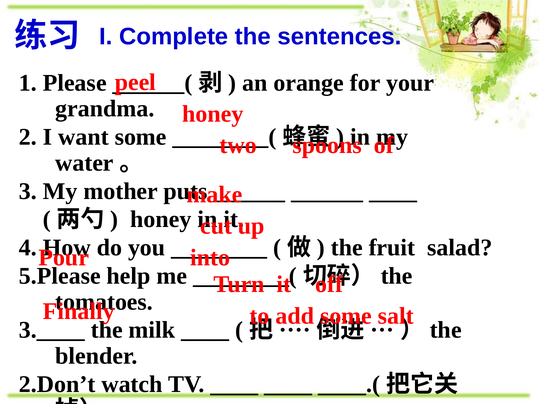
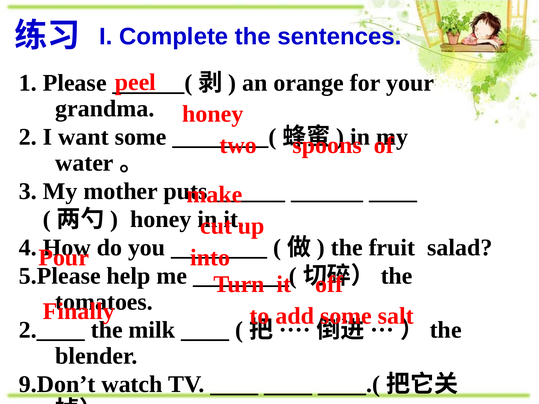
3.____: 3.____ -> 2.____
2.Don’t: 2.Don’t -> 9.Don’t
